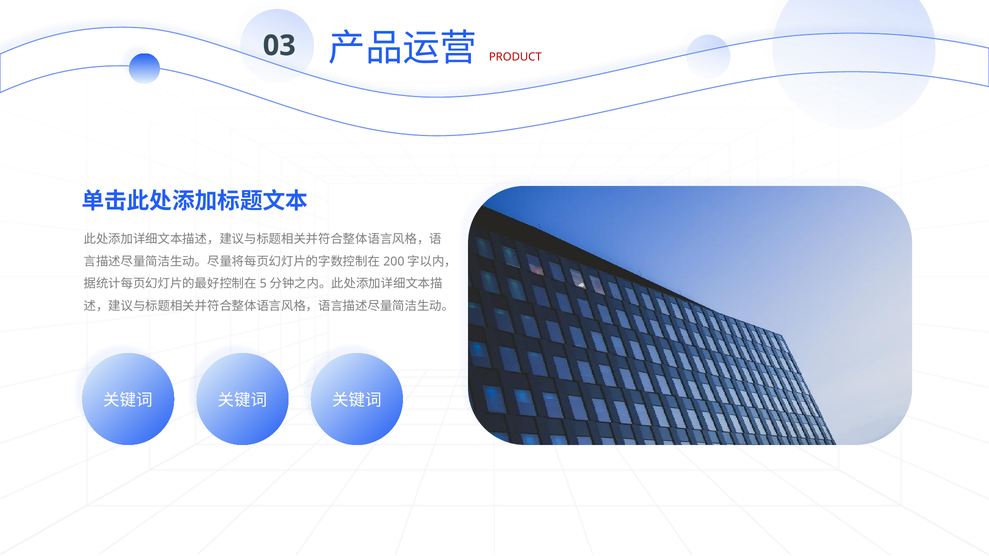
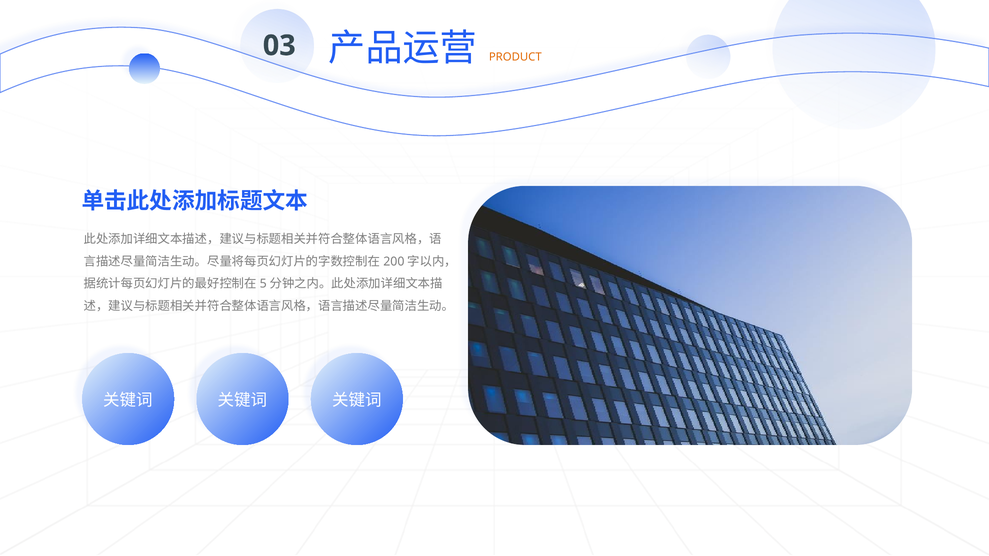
PRODUCT colour: red -> orange
